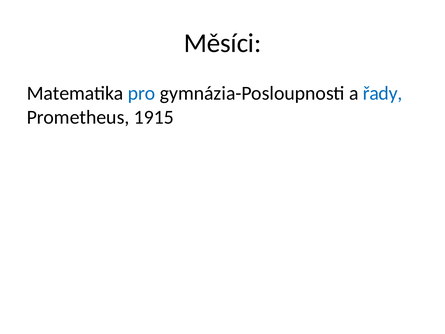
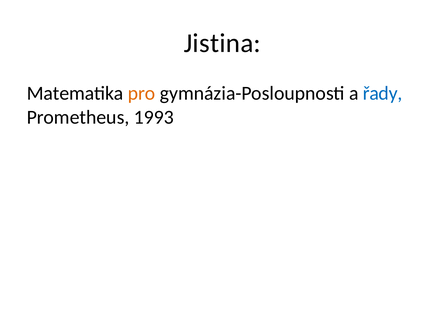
Měsíci: Měsíci -> Jistina
pro colour: blue -> orange
1915: 1915 -> 1993
